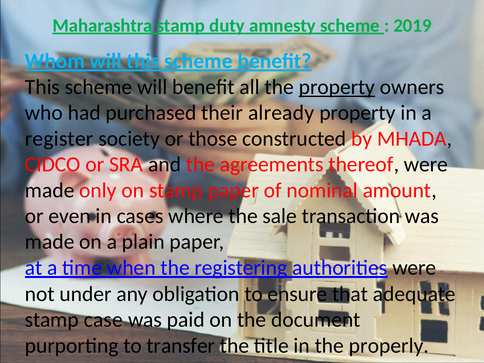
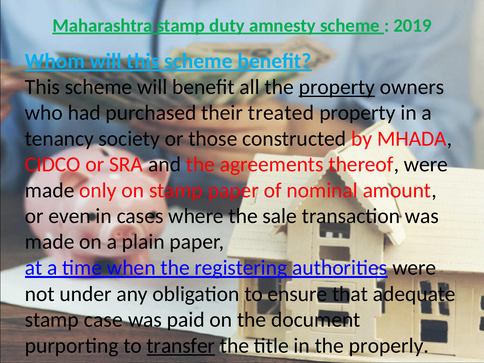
already: already -> treated
register: register -> tenancy
transfer underline: none -> present
